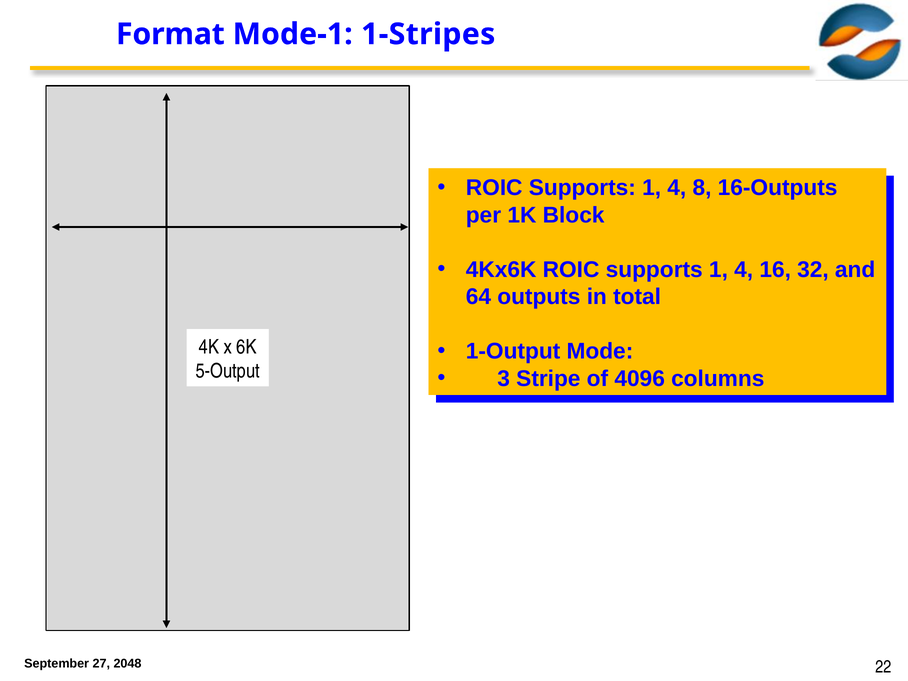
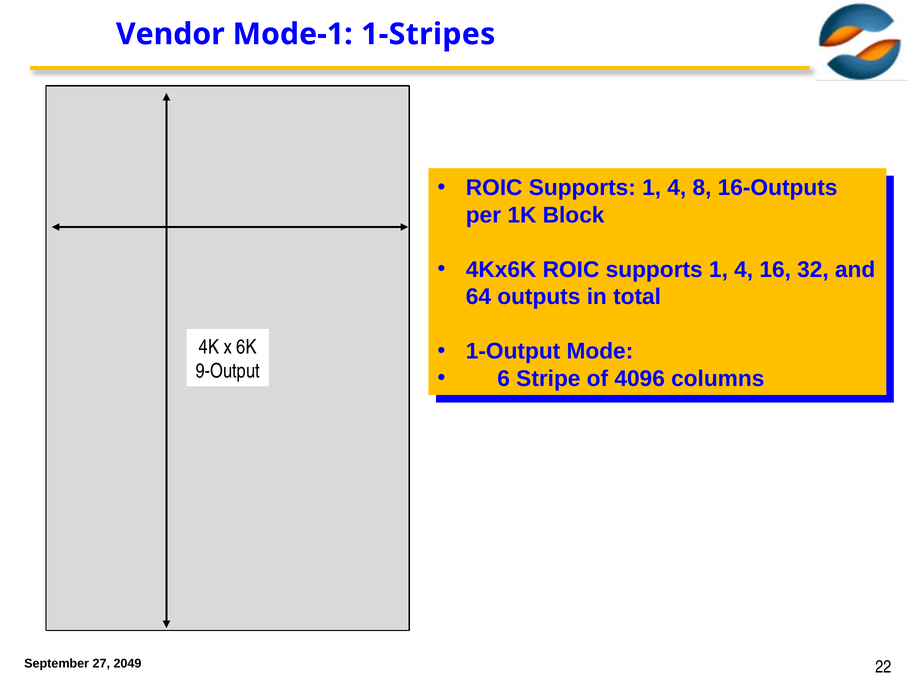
Format: Format -> Vendor
5-Output: 5-Output -> 9-Output
3: 3 -> 6
2048: 2048 -> 2049
